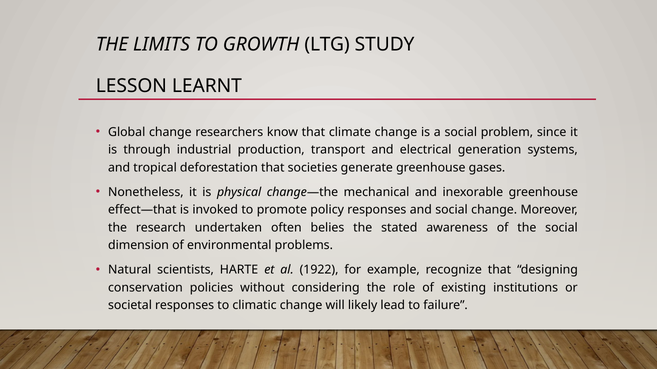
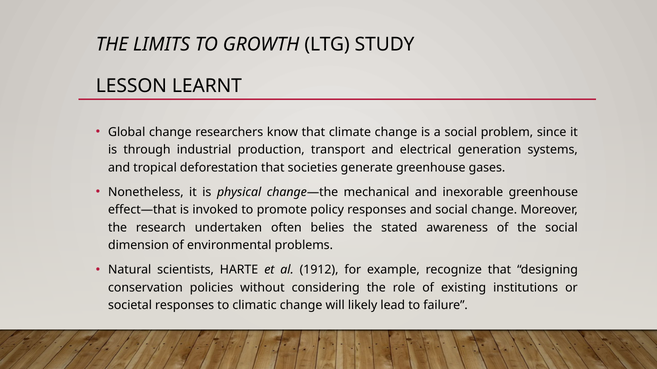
1922: 1922 -> 1912
